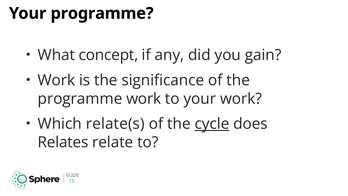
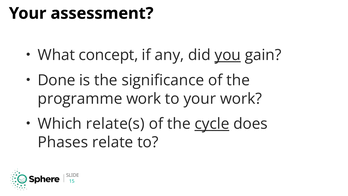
Your programme: programme -> assessment
you underline: none -> present
Work at (56, 80): Work -> Done
Relates: Relates -> Phases
